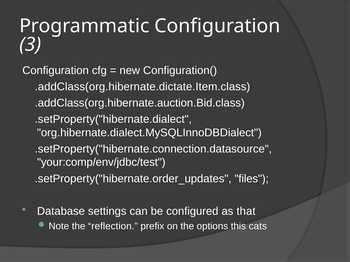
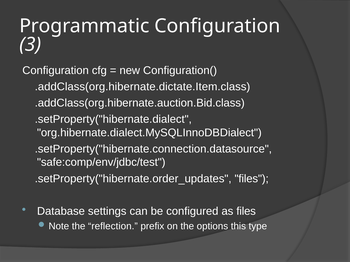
your:comp/env/jdbc/test: your:comp/env/jdbc/test -> safe:comp/env/jdbc/test
as that: that -> files
cats: cats -> type
